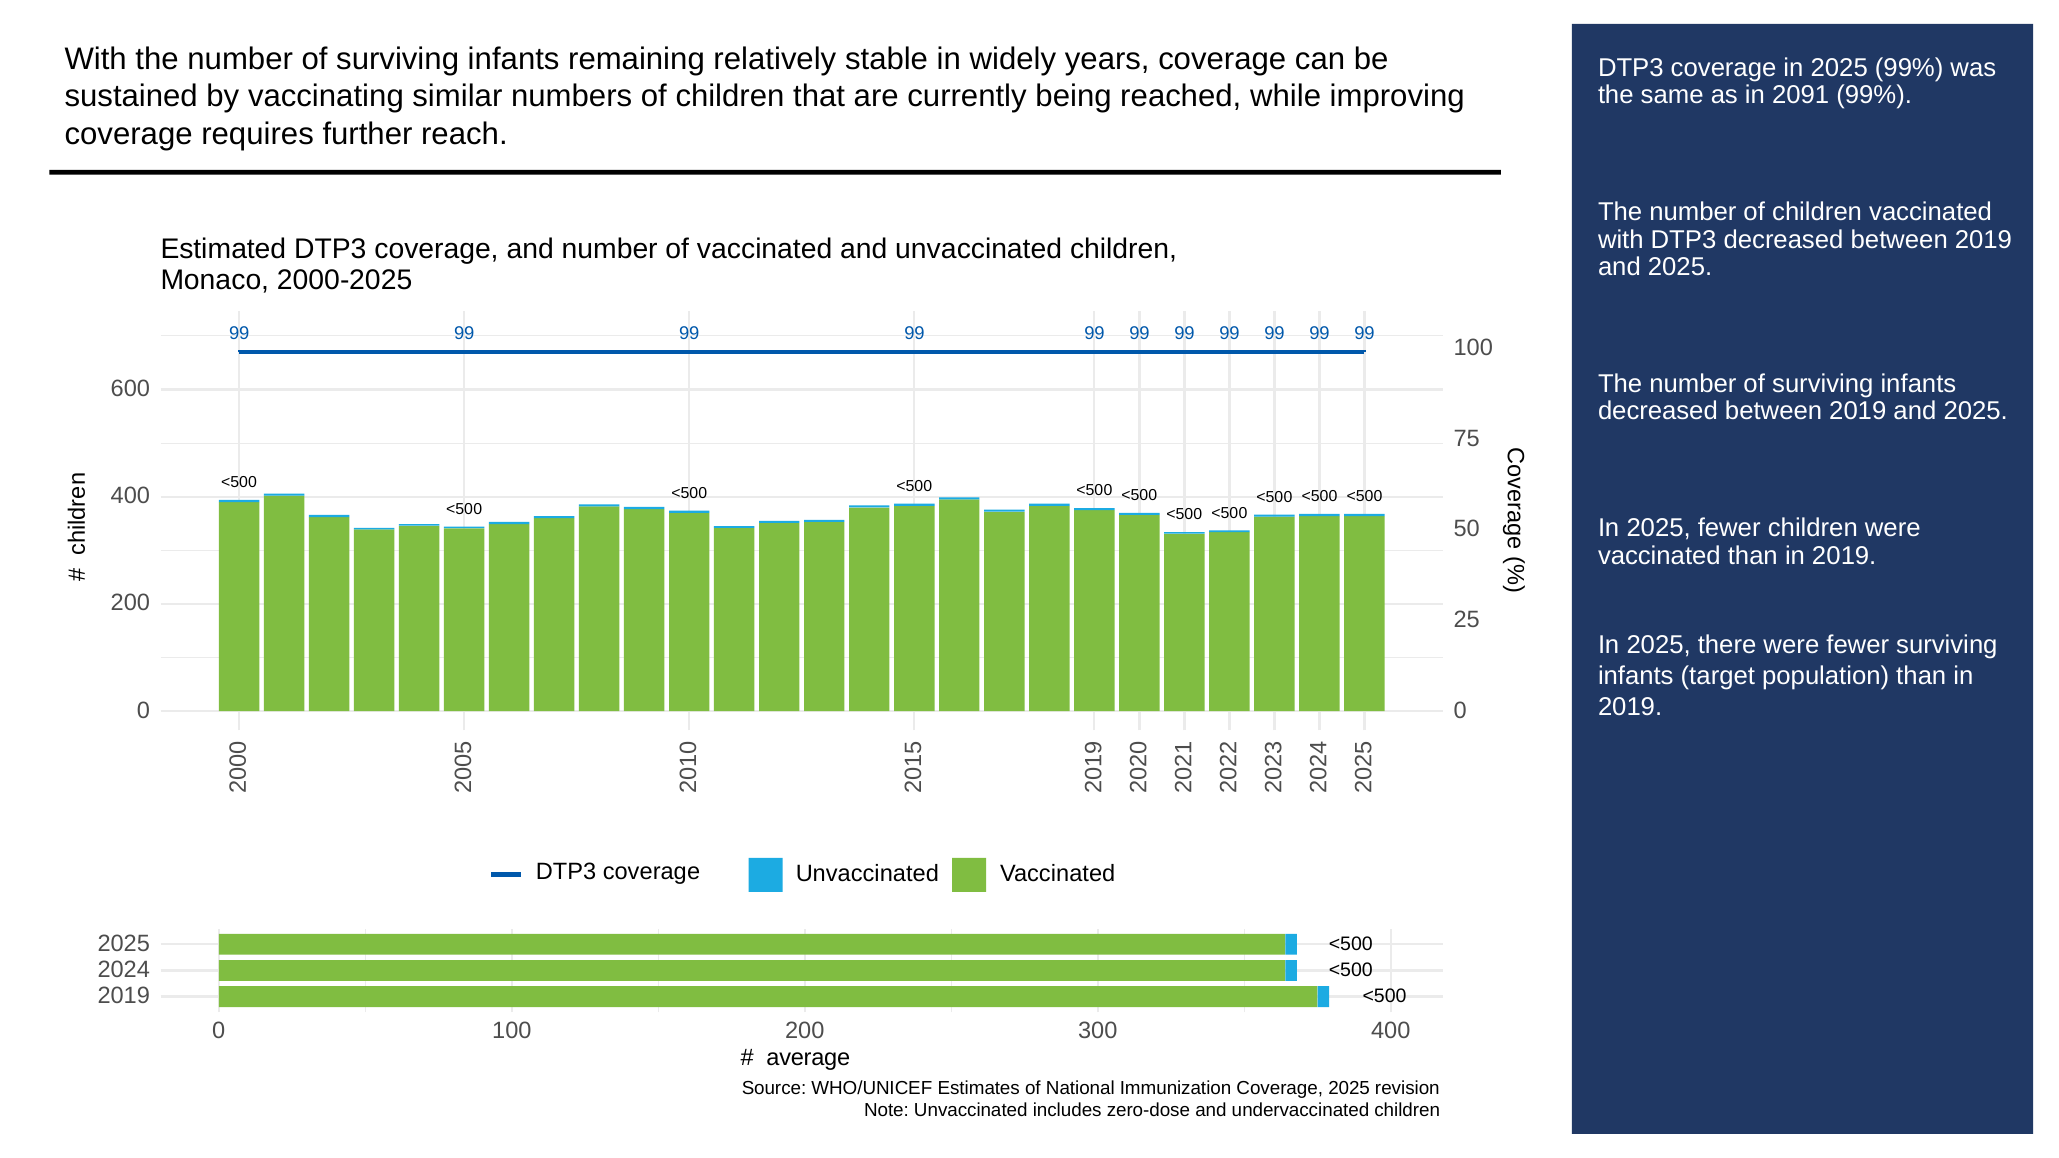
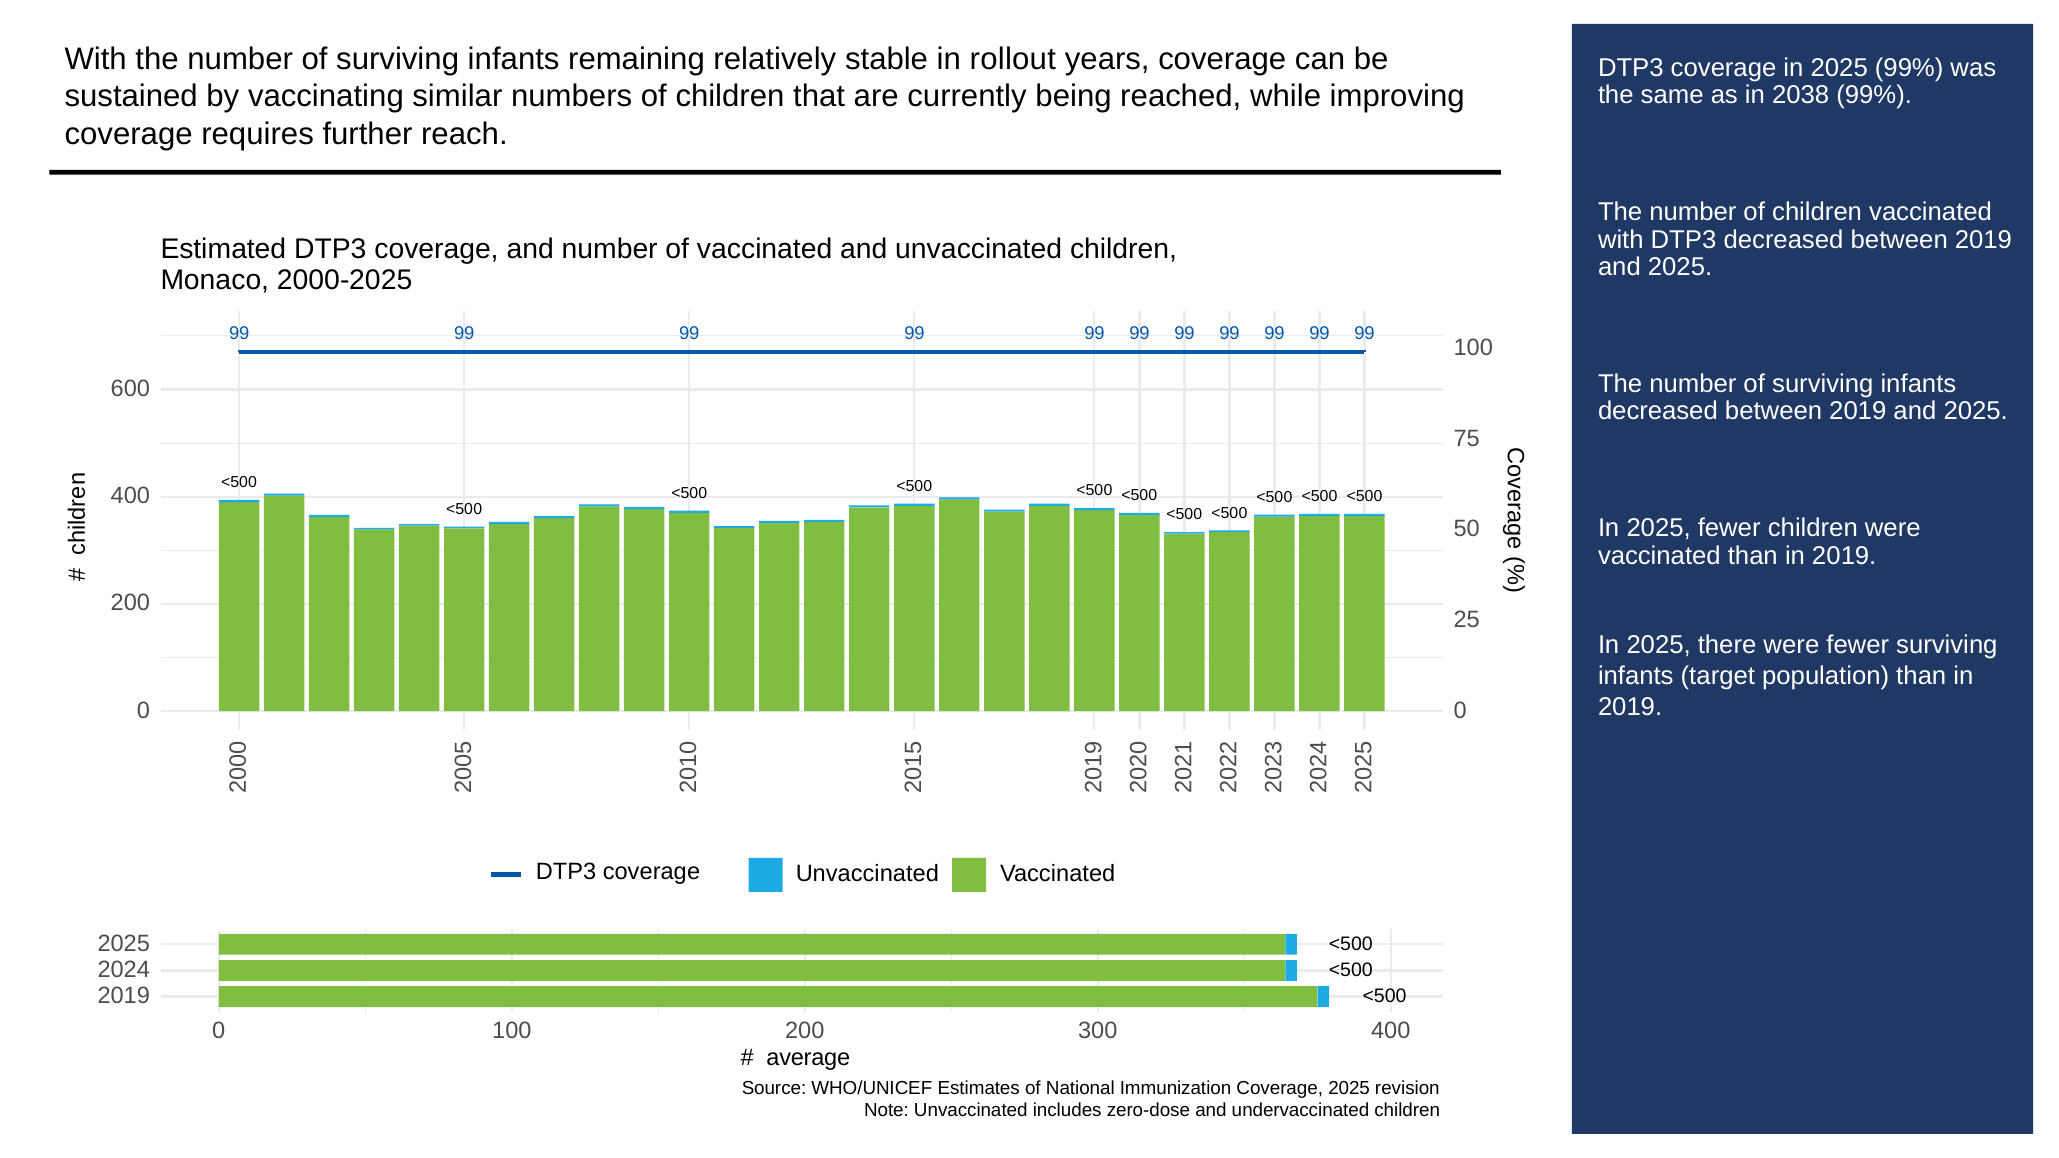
widely: widely -> rollout
2091: 2091 -> 2038
